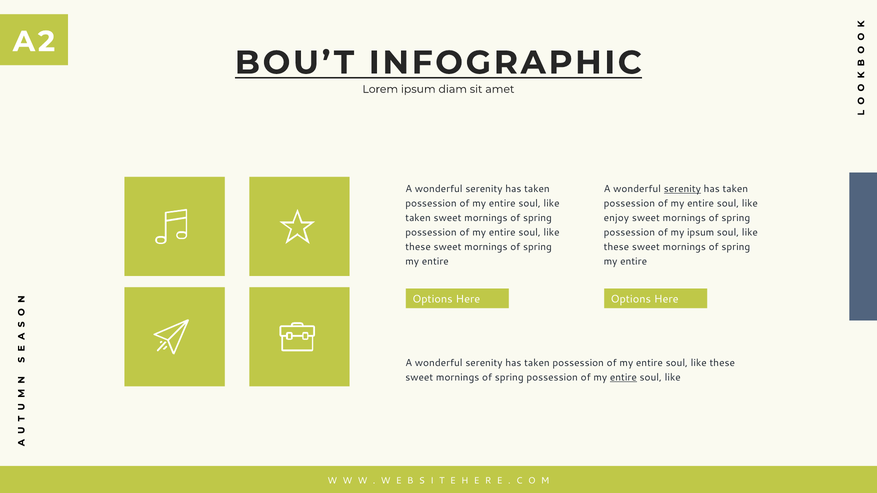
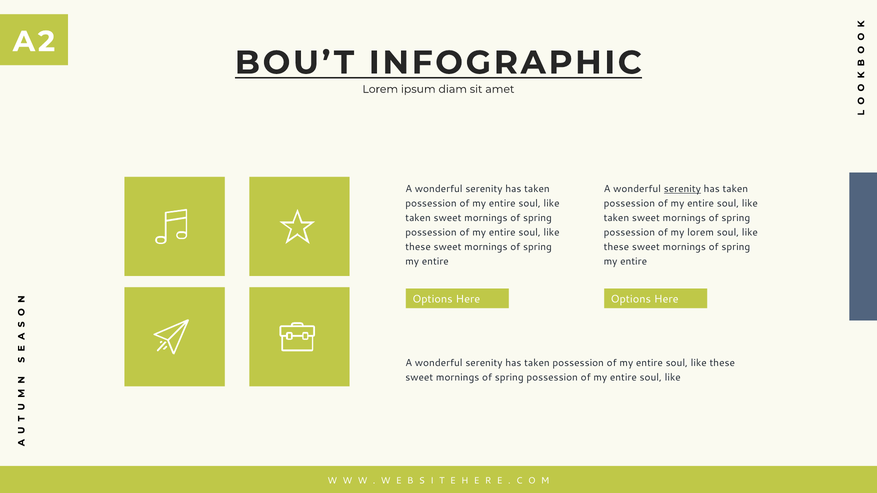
enjoy at (616, 218): enjoy -> taken
my ipsum: ipsum -> lorem
entire at (623, 378) underline: present -> none
